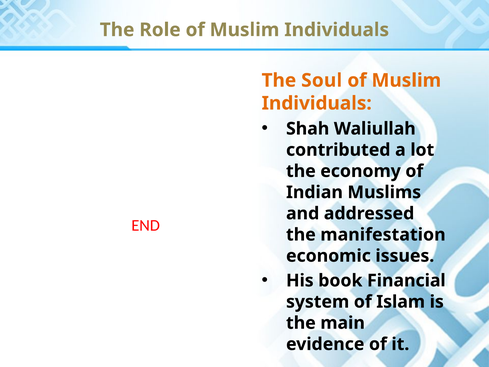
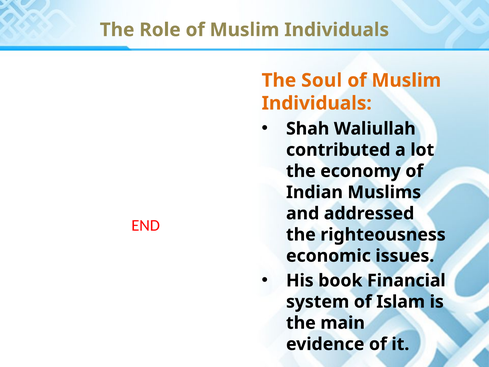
manifestation: manifestation -> righteousness
